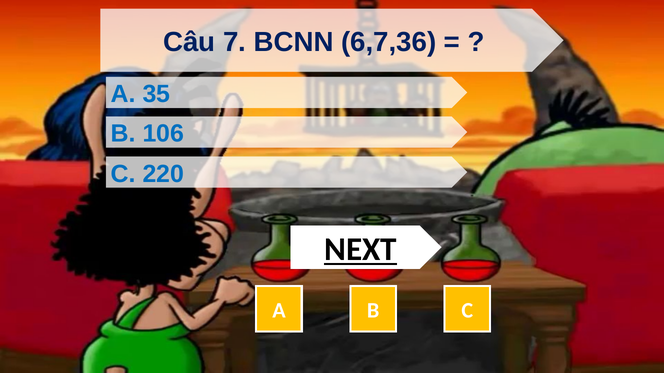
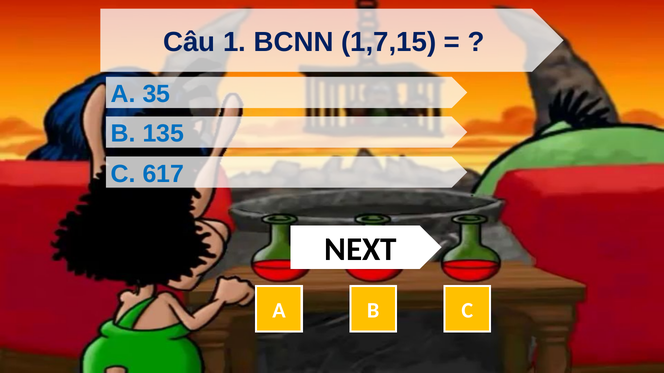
7: 7 -> 1
6,7,36: 6,7,36 -> 1,7,15
106: 106 -> 135
220: 220 -> 617
NEXT underline: present -> none
